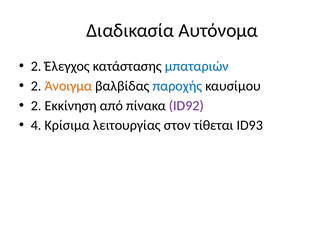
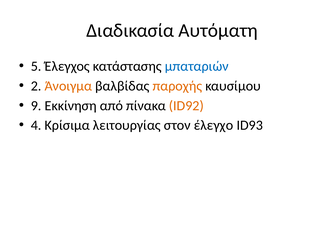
Αυτόνομα: Αυτόνομα -> Αυτόματη
2 at (36, 66): 2 -> 5
παροχής colour: blue -> orange
2 at (36, 106): 2 -> 9
ID92 colour: purple -> orange
τίθεται: τίθεται -> έλεγχο
